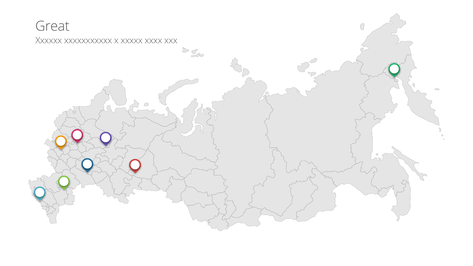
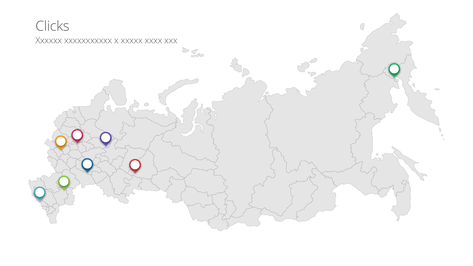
Great: Great -> Clicks
